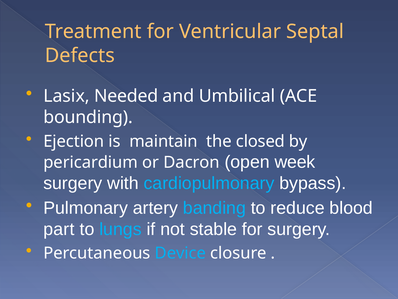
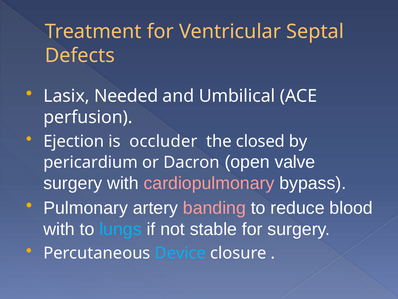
bounding: bounding -> perfusion
maintain: maintain -> occluder
week: week -> valve
cardiopulmonary colour: light blue -> pink
banding colour: light blue -> pink
part at (59, 229): part -> with
